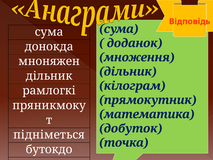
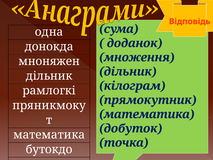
сума at (49, 32): сума -> одна
підніметься at (49, 135): підніметься -> математика
